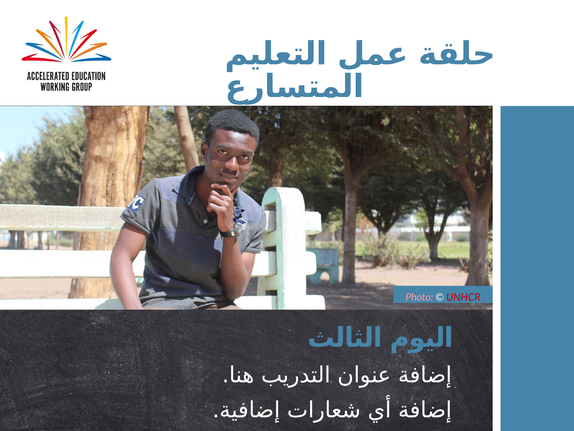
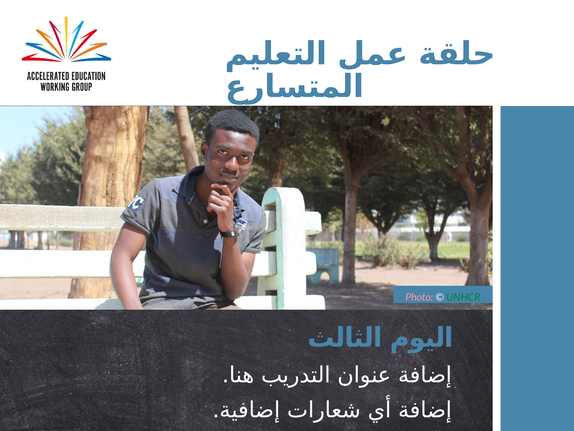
UNHCR colour: red -> green
